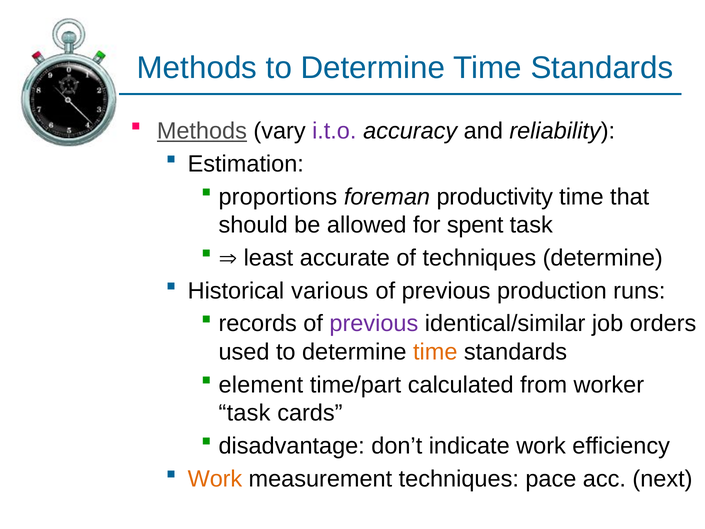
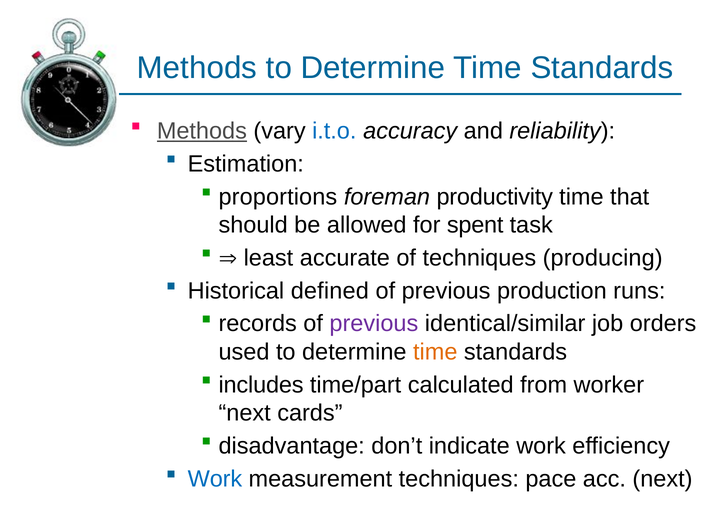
i.t.o colour: purple -> blue
techniques determine: determine -> producing
various: various -> defined
element: element -> includes
task at (245, 413): task -> next
Work at (215, 479) colour: orange -> blue
